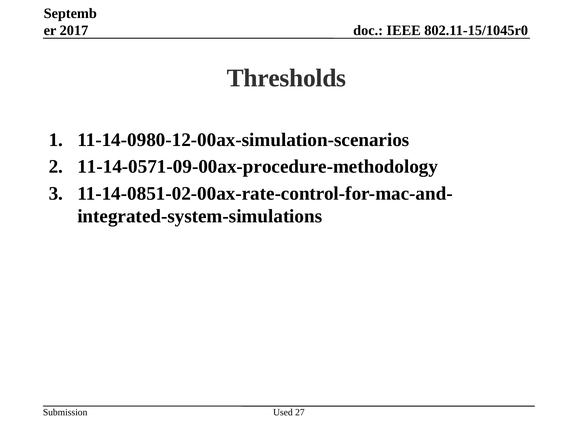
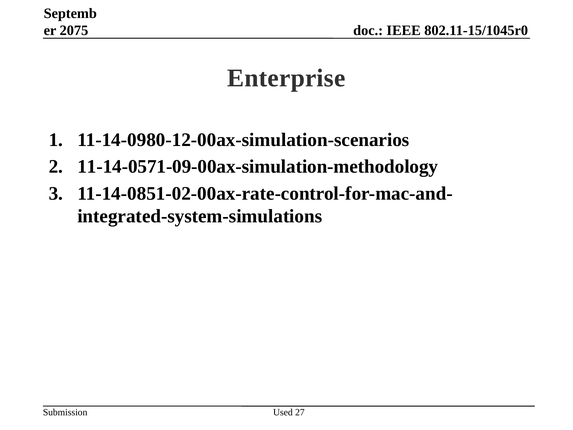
2017: 2017 -> 2075
Thresholds: Thresholds -> Enterprise
11-14-0571-09-00ax-procedure-methodology: 11-14-0571-09-00ax-procedure-methodology -> 11-14-0571-09-00ax-simulation-methodology
